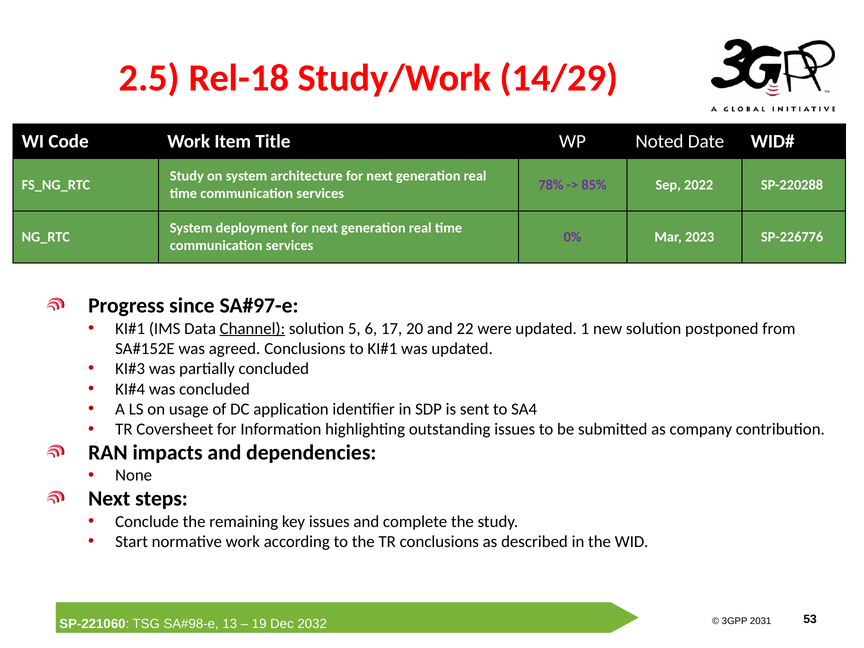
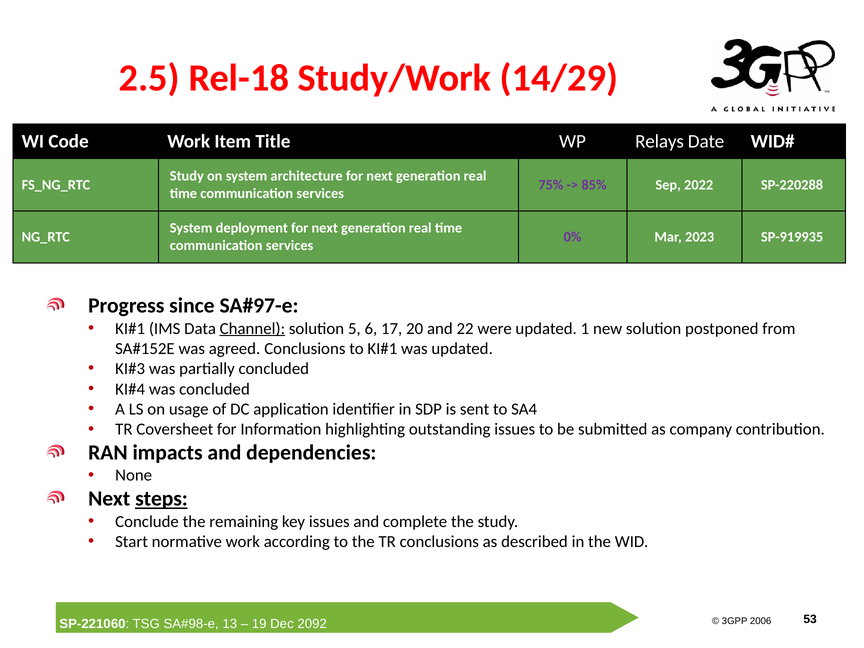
Noted: Noted -> Relays
78%: 78% -> 75%
SP-226776: SP-226776 -> SP-919935
steps underline: none -> present
2031: 2031 -> 2006
2032: 2032 -> 2092
